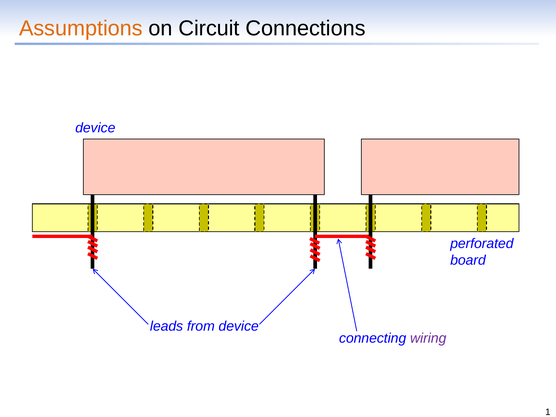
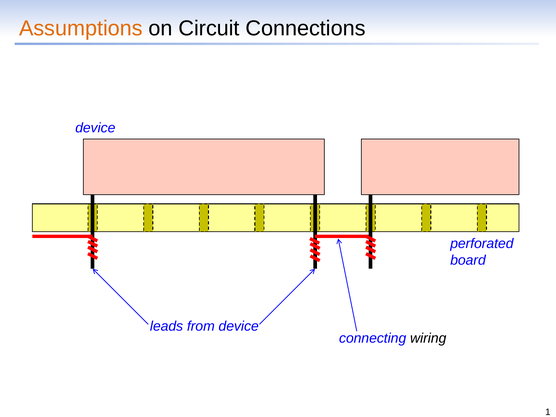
wiring colour: purple -> black
